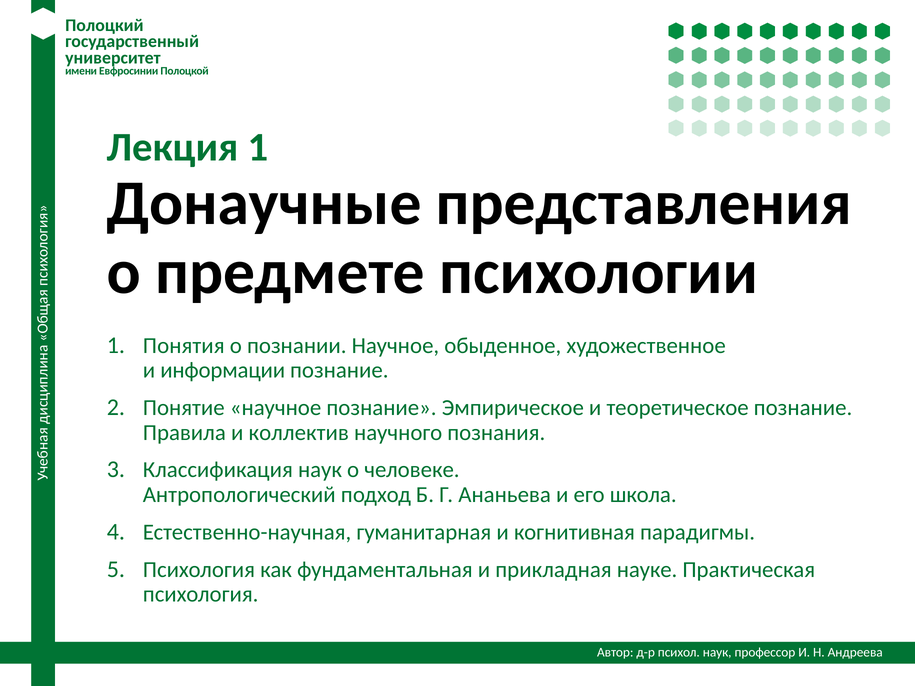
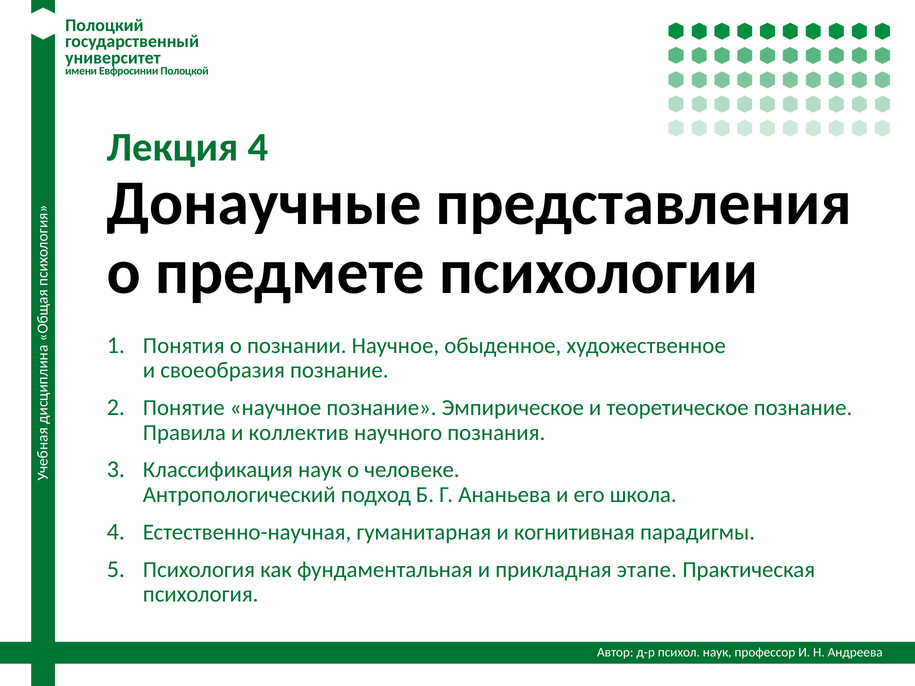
Лекция 1: 1 -> 4
информации: информации -> своеобразия
науке: науке -> этапе
